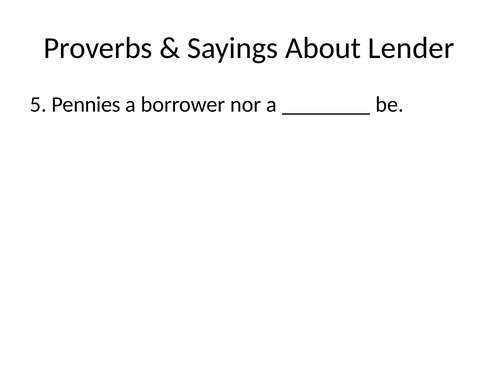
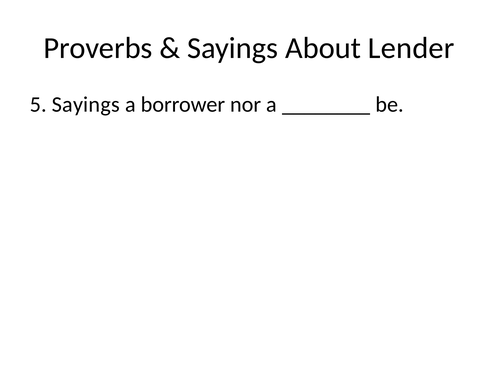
5 Pennies: Pennies -> Sayings
